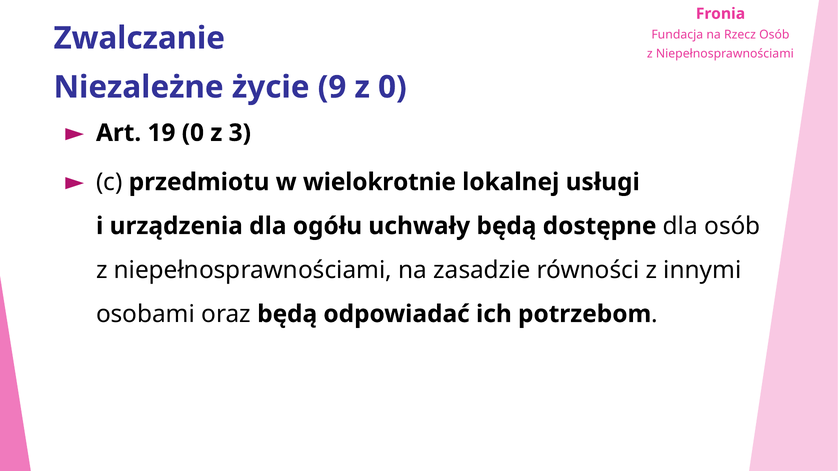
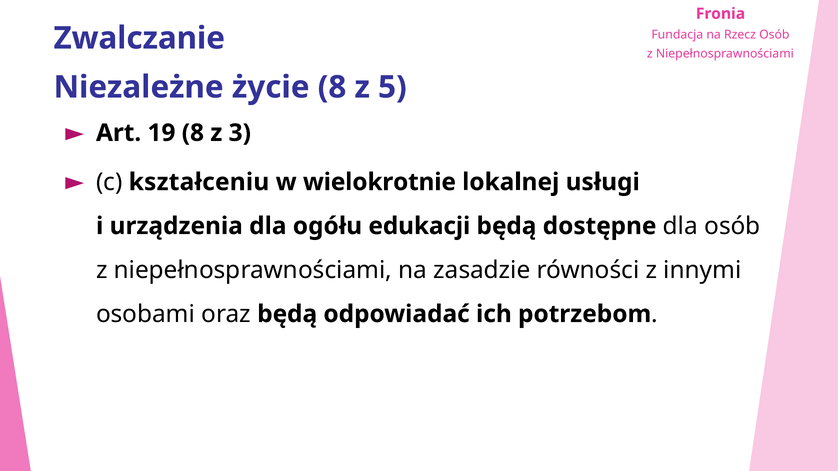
życie 9: 9 -> 8
z 0: 0 -> 5
19 0: 0 -> 8
przedmiotu: przedmiotu -> kształceniu
uchwały: uchwały -> edukacji
